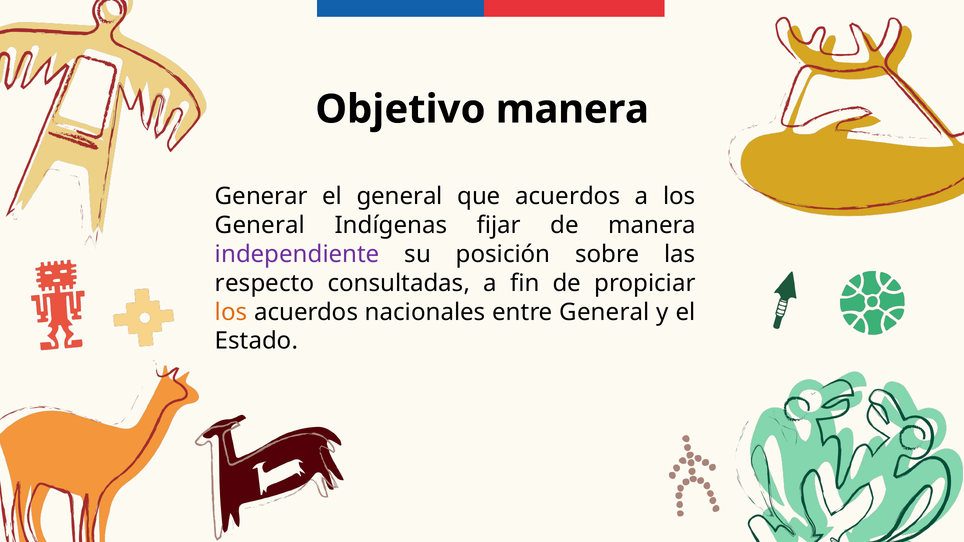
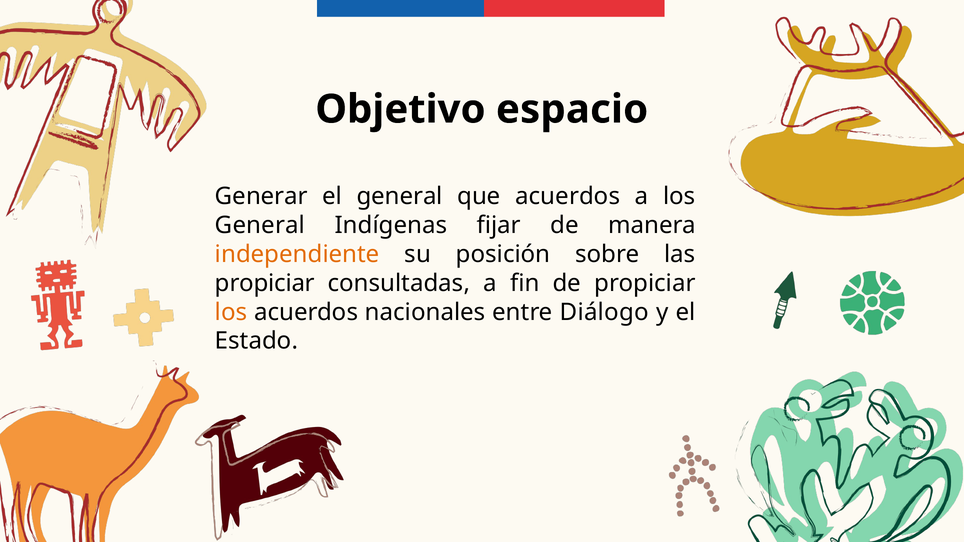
Objetivo manera: manera -> espacio
independiente colour: purple -> orange
respecto at (265, 283): respecto -> propiciar
entre General: General -> Diálogo
